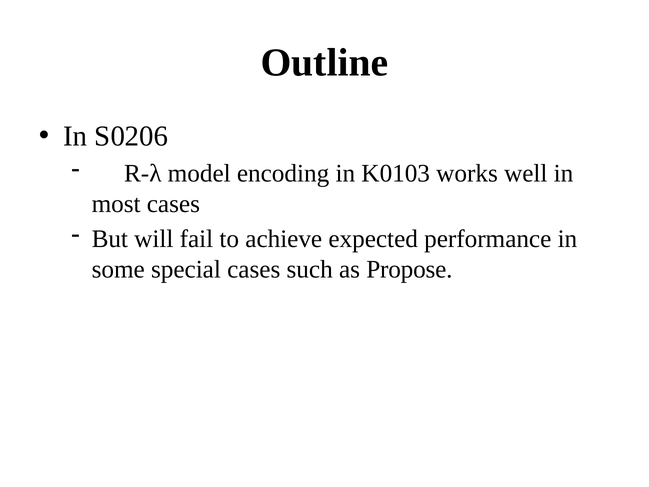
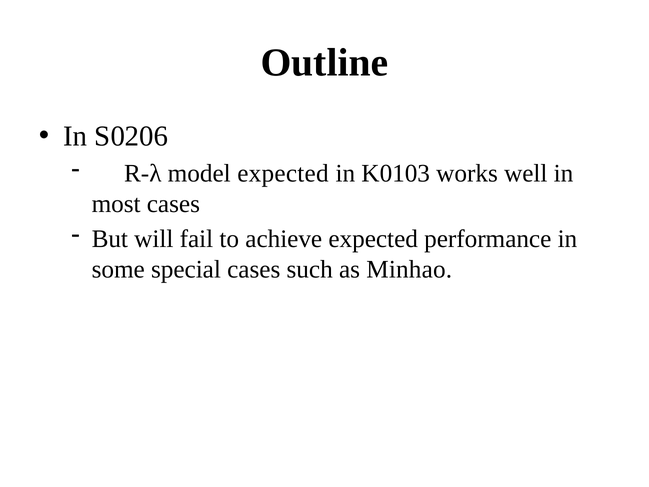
model encoding: encoding -> expected
Propose: Propose -> Minhao
